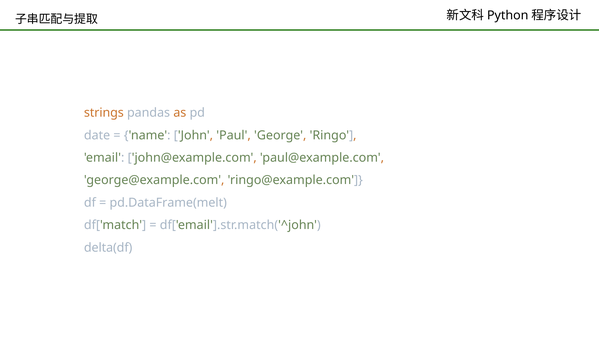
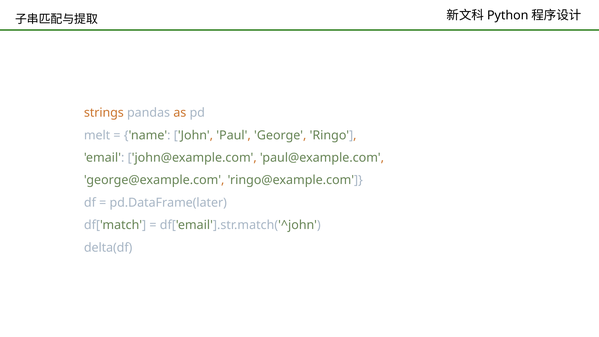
date: date -> melt
pd.DataFrame(melt: pd.DataFrame(melt -> pd.DataFrame(later
